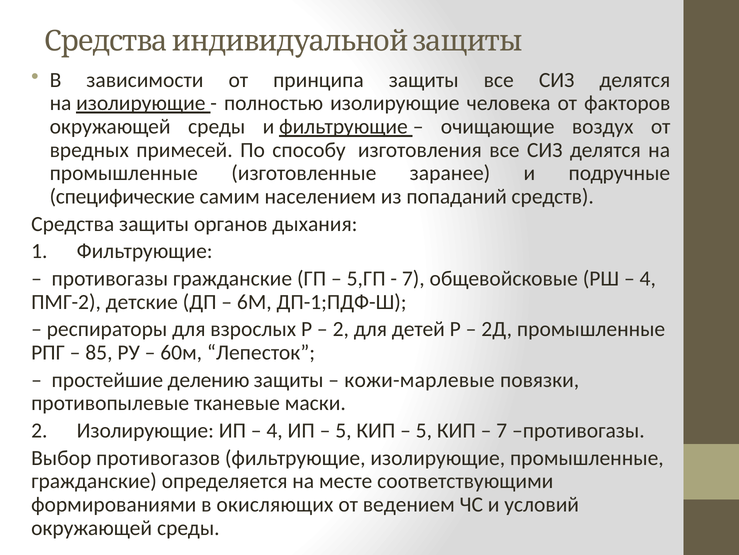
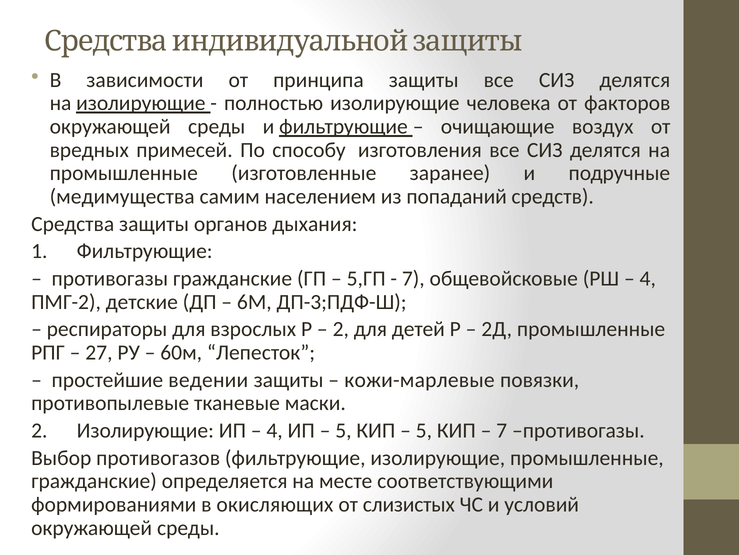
специфические: специфические -> медимущества
ДП-1;ПДФ-Ш: ДП-1;ПДФ-Ш -> ДП-3;ПДФ-Ш
85: 85 -> 27
делению: делению -> ведении
ведением: ведением -> слизистых
